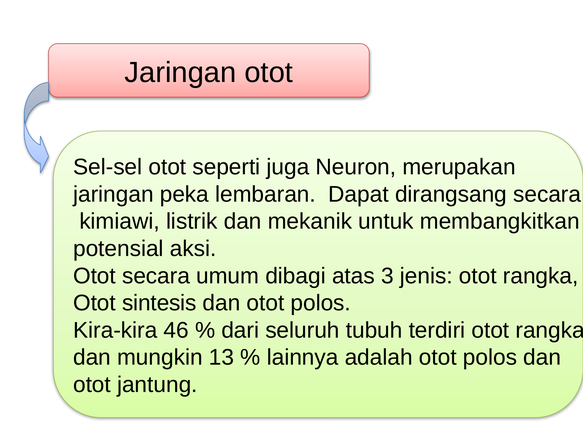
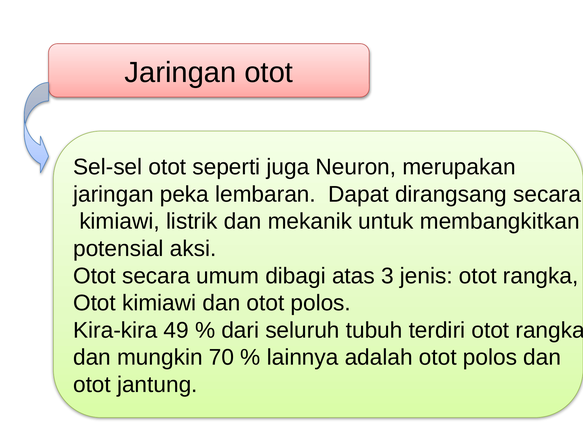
Otot sintesis: sintesis -> kimiawi
46: 46 -> 49
13: 13 -> 70
